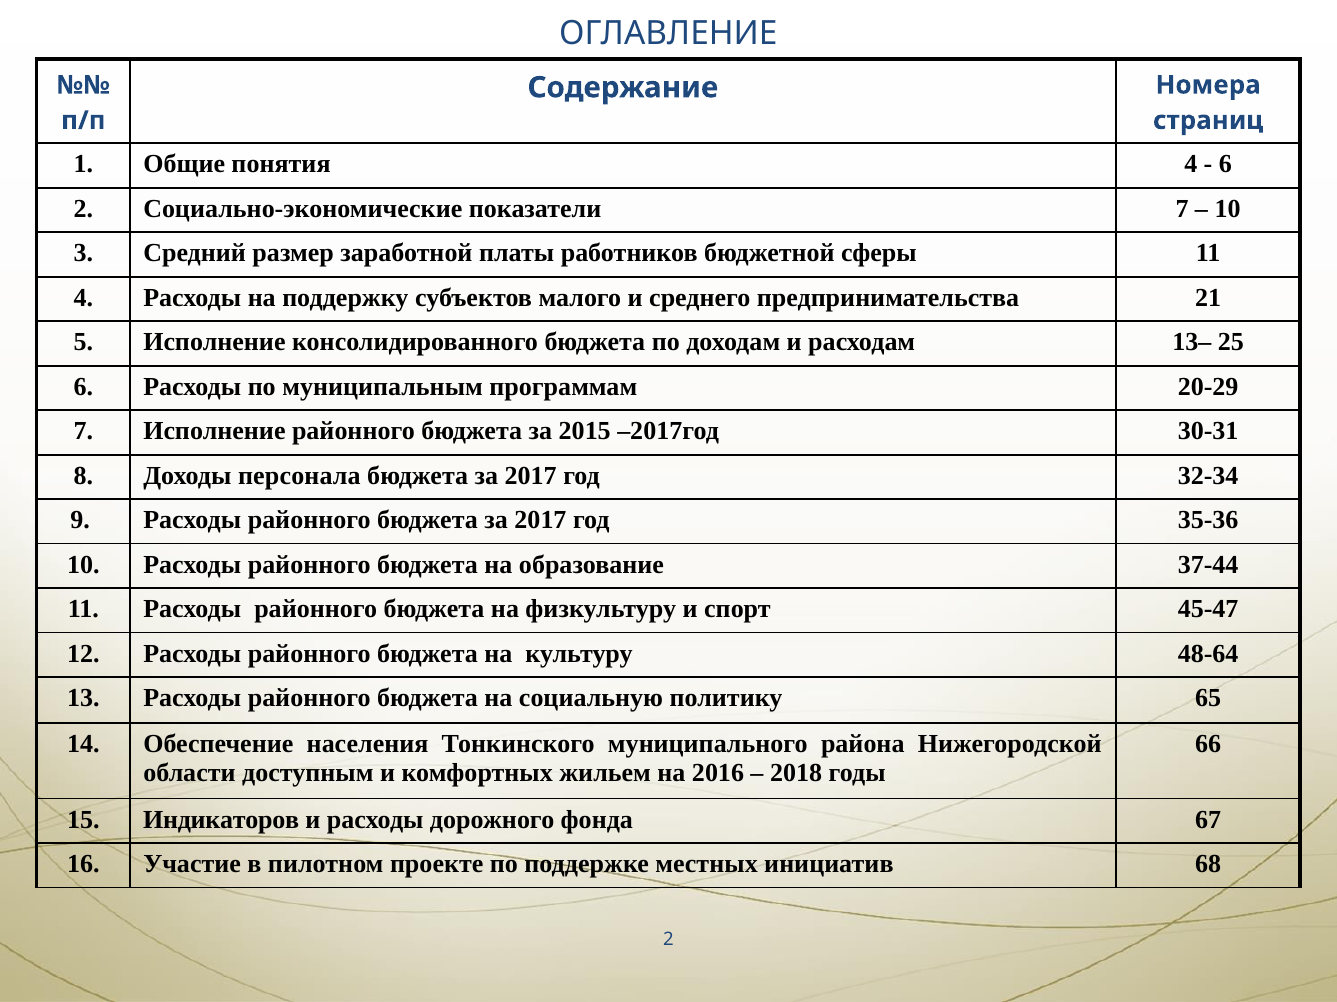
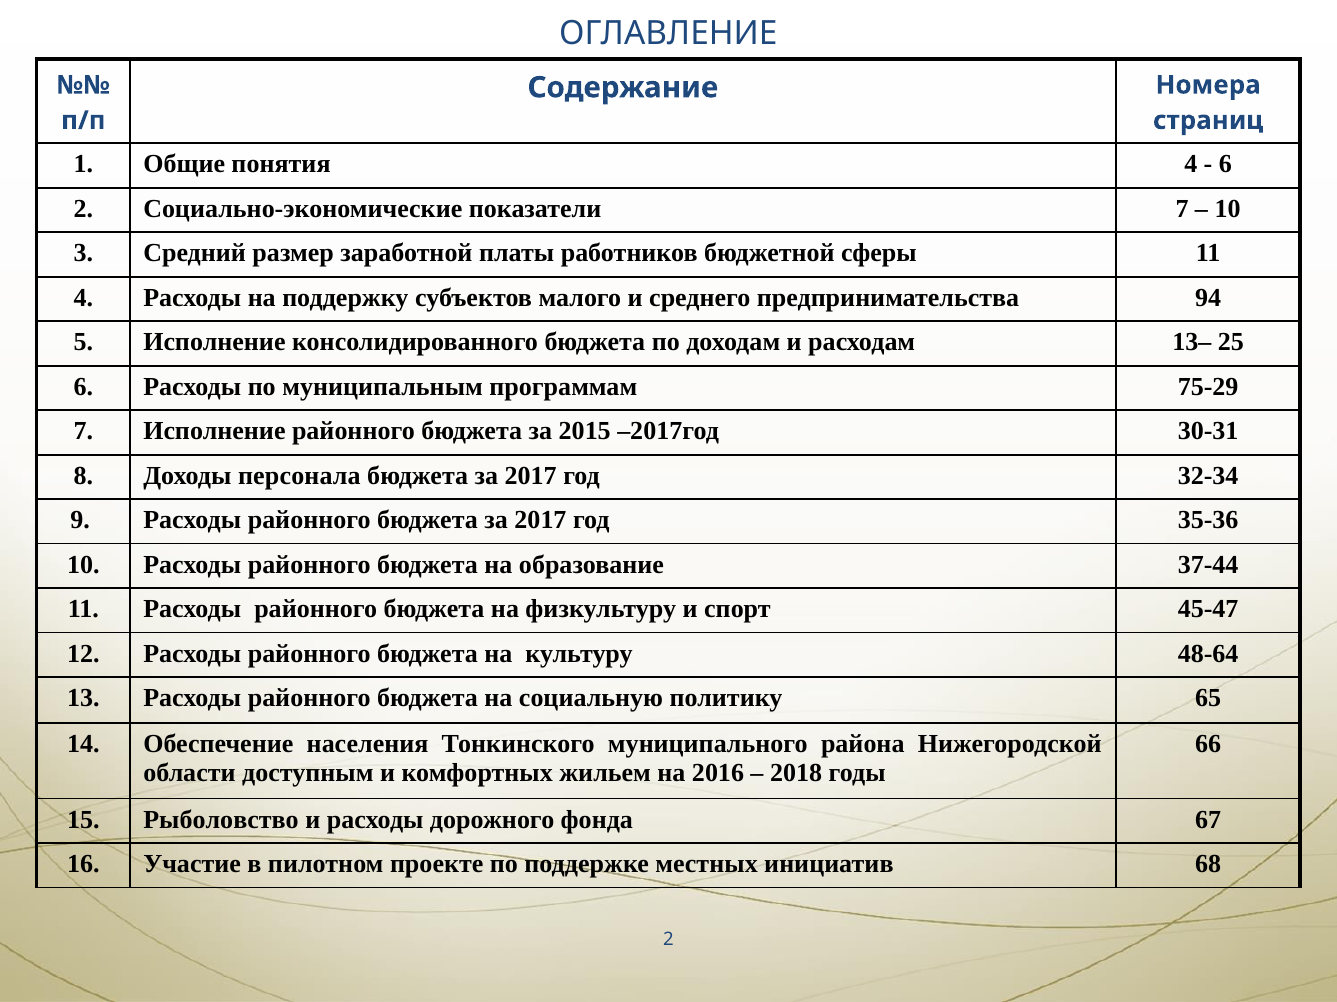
21: 21 -> 94
20-29: 20-29 -> 75-29
Индикаторов: Индикаторов -> Рыболовство
